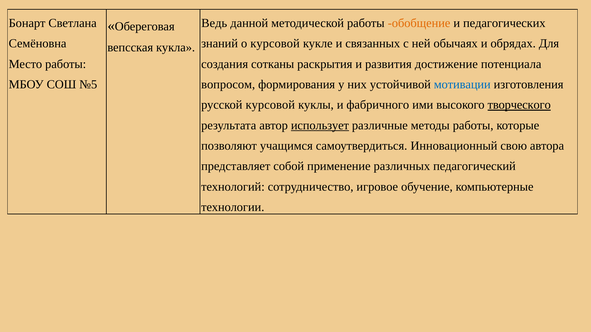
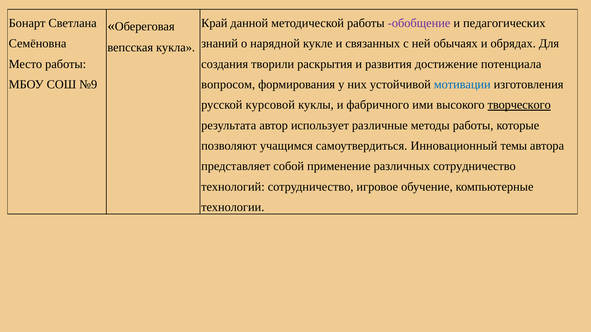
Ведь: Ведь -> Край
обобщение colour: orange -> purple
о курсовой: курсовой -> нарядной
сотканы: сотканы -> творили
№5: №5 -> №9
использует underline: present -> none
свою: свою -> темы
различных педагогический: педагогический -> сотрудничество
